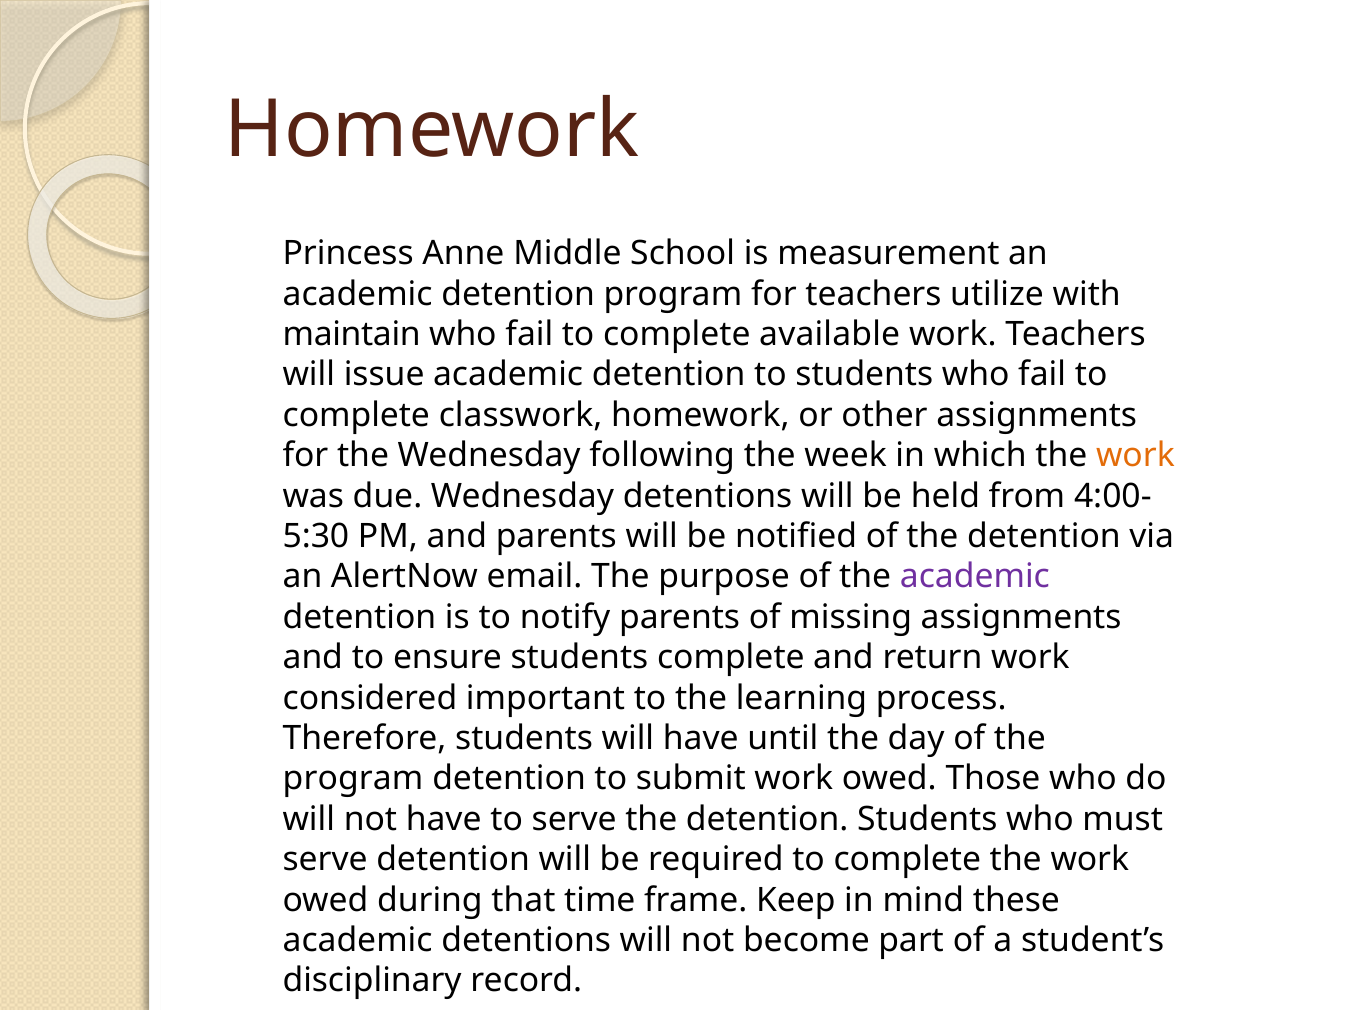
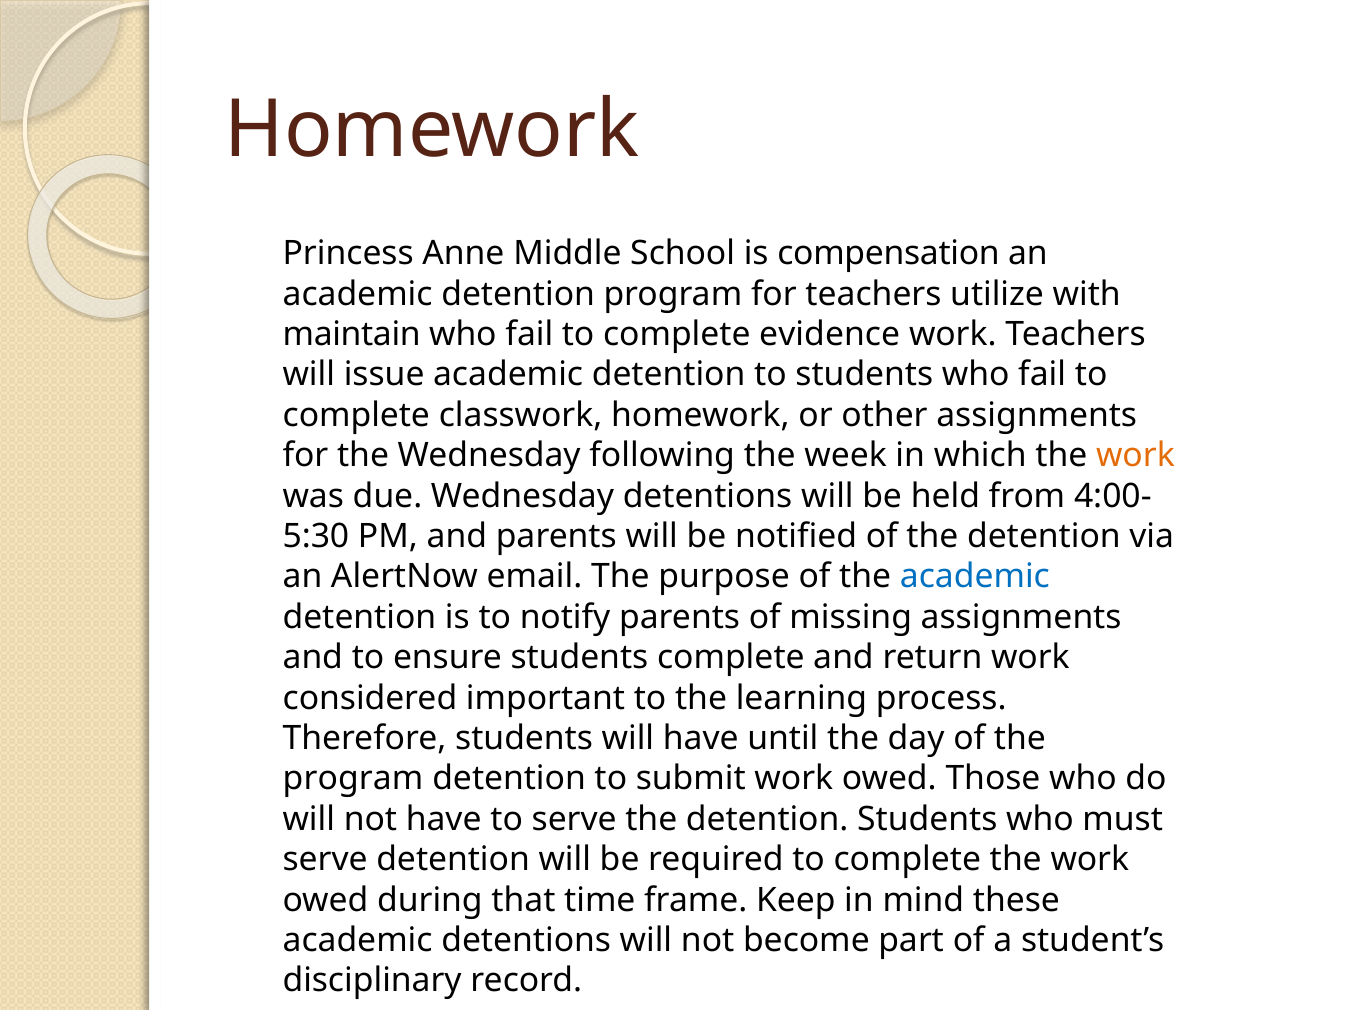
measurement: measurement -> compensation
available: available -> evidence
academic at (975, 577) colour: purple -> blue
